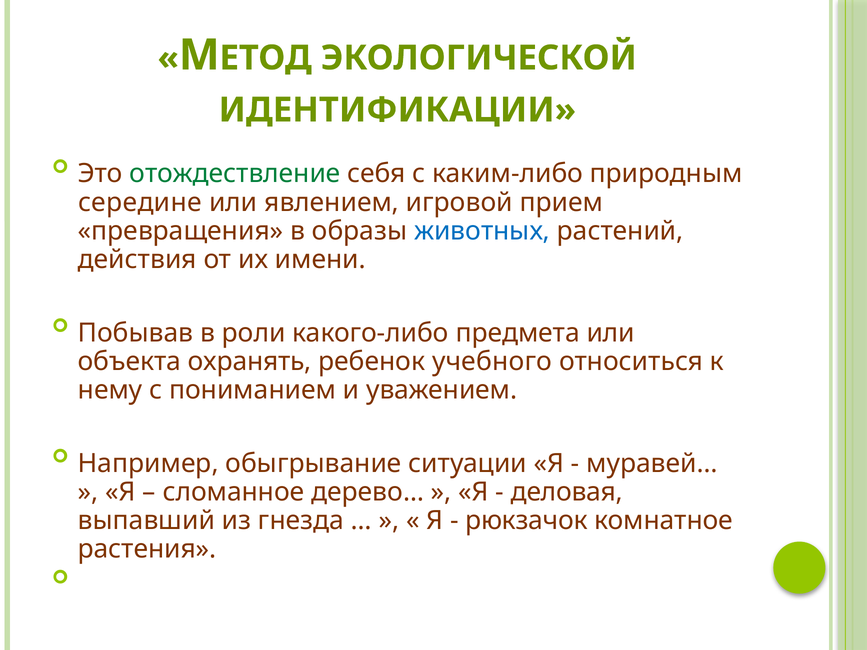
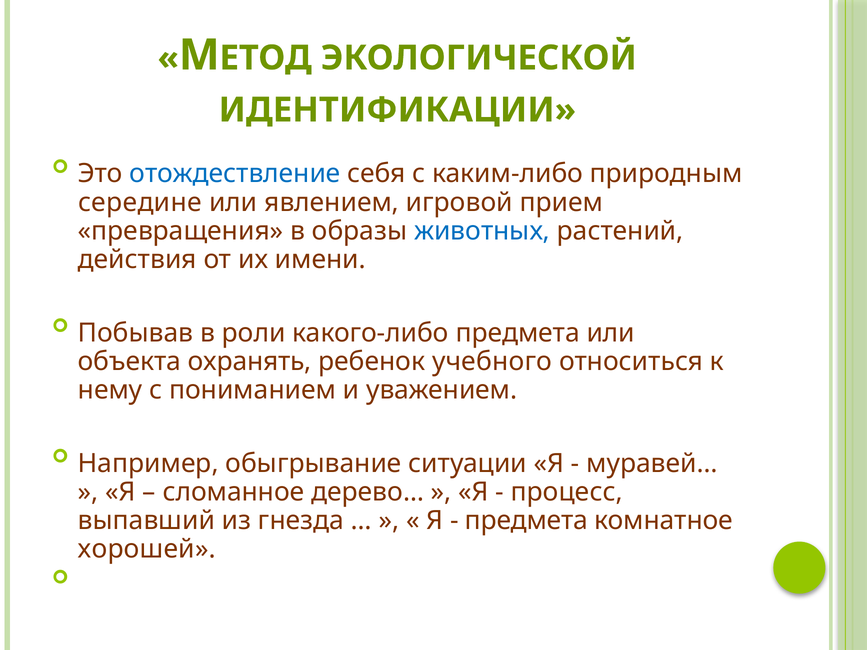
отождествление colour: green -> blue
деловая: деловая -> процесс
рюкзачок at (526, 521): рюкзачок -> предмета
растения: растения -> хорошей
